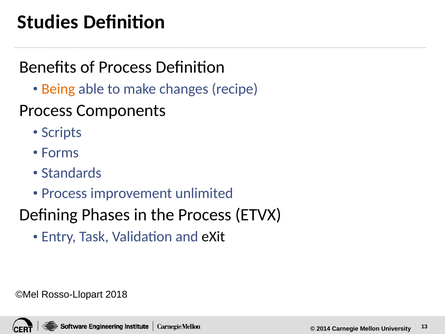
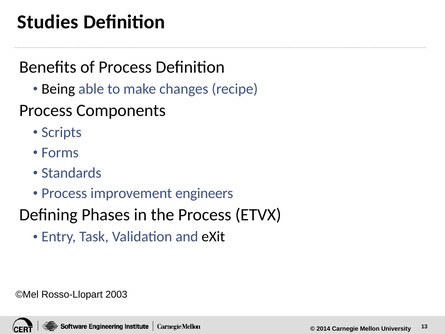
Being colour: orange -> black
unlimited: unlimited -> engineers
2018: 2018 -> 2003
